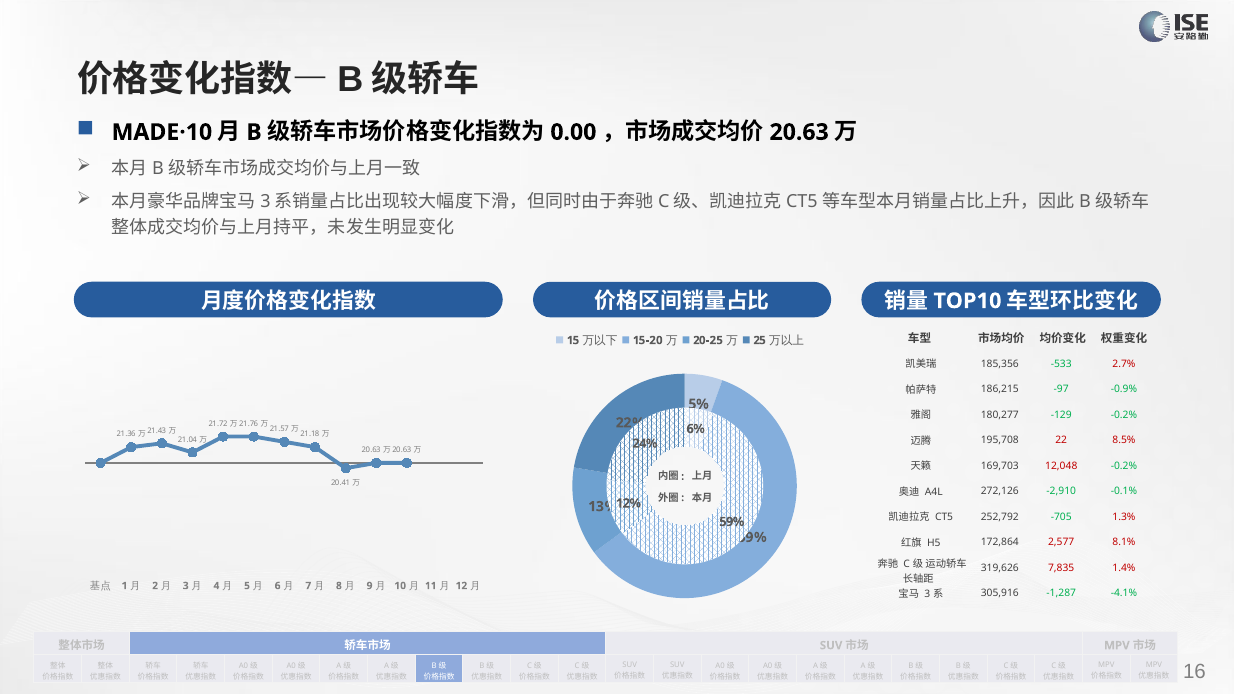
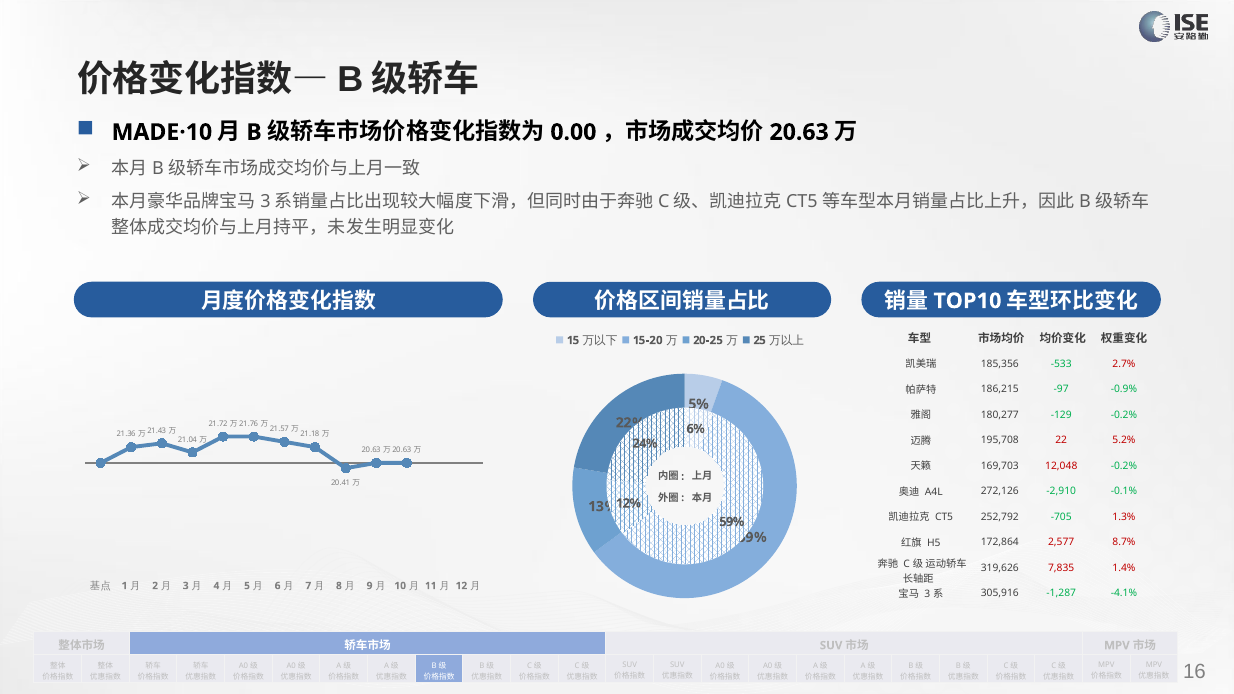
8.5%: 8.5% -> 5.2%
8.1%: 8.1% -> 8.7%
